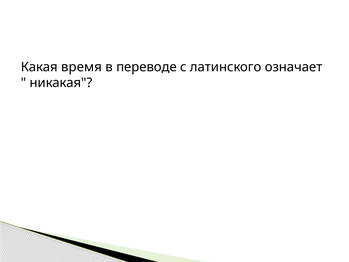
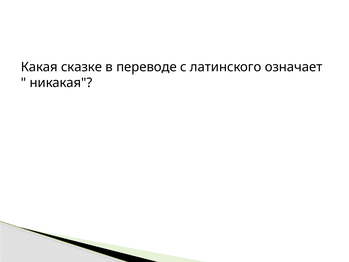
время: время -> сказке
